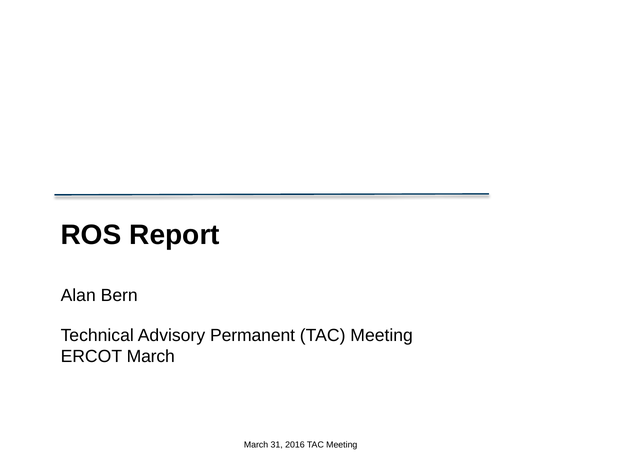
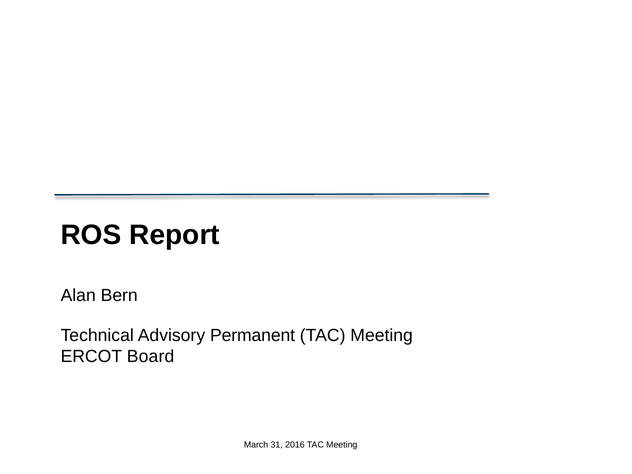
ERCOT March: March -> Board
